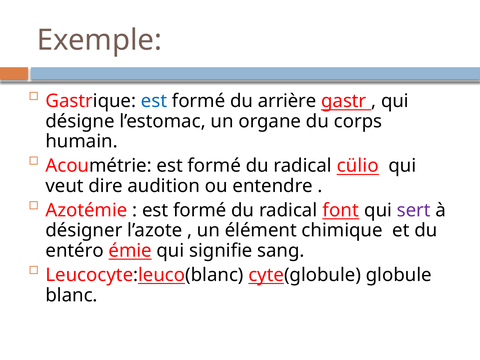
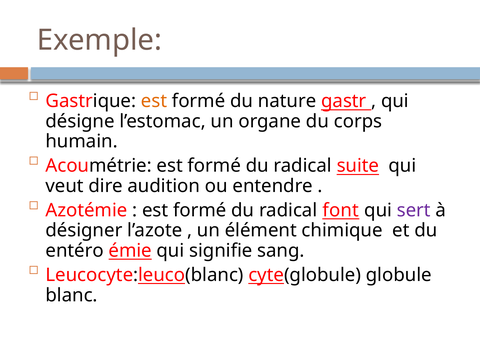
est at (154, 101) colour: blue -> orange
arrière: arrière -> nature
cülio: cülio -> suite
